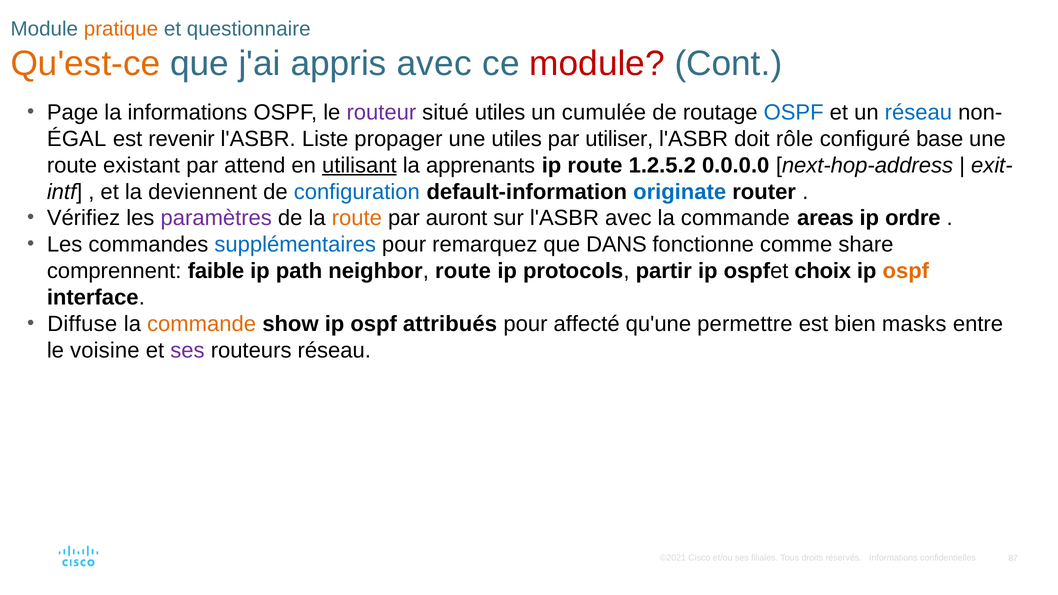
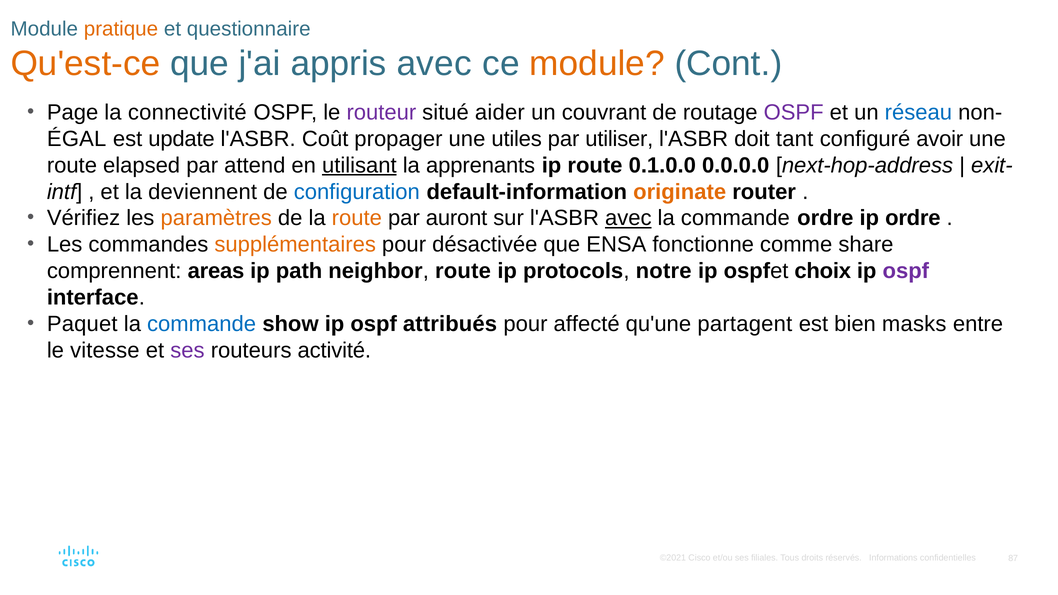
module at (597, 63) colour: red -> orange
la informations: informations -> connectivité
situé utiles: utiles -> aider
cumulée: cumulée -> couvrant
OSPF at (794, 112) colour: blue -> purple
revenir: revenir -> update
Liste: Liste -> Coût
rôle: rôle -> tant
base: base -> avoir
existant: existant -> elapsed
1.2.5.2: 1.2.5.2 -> 0.1.0.0
originate colour: blue -> orange
paramètres colour: purple -> orange
avec at (628, 218) underline: none -> present
commande areas: areas -> ordre
supplémentaires colour: blue -> orange
remarquez: remarquez -> désactivée
DANS: DANS -> ENSA
faible: faible -> areas
partir: partir -> notre
ospf at (906, 271) colour: orange -> purple
Diffuse: Diffuse -> Paquet
commande at (202, 324) colour: orange -> blue
permettre: permettre -> partagent
voisine: voisine -> vitesse
routeurs réseau: réseau -> activité
